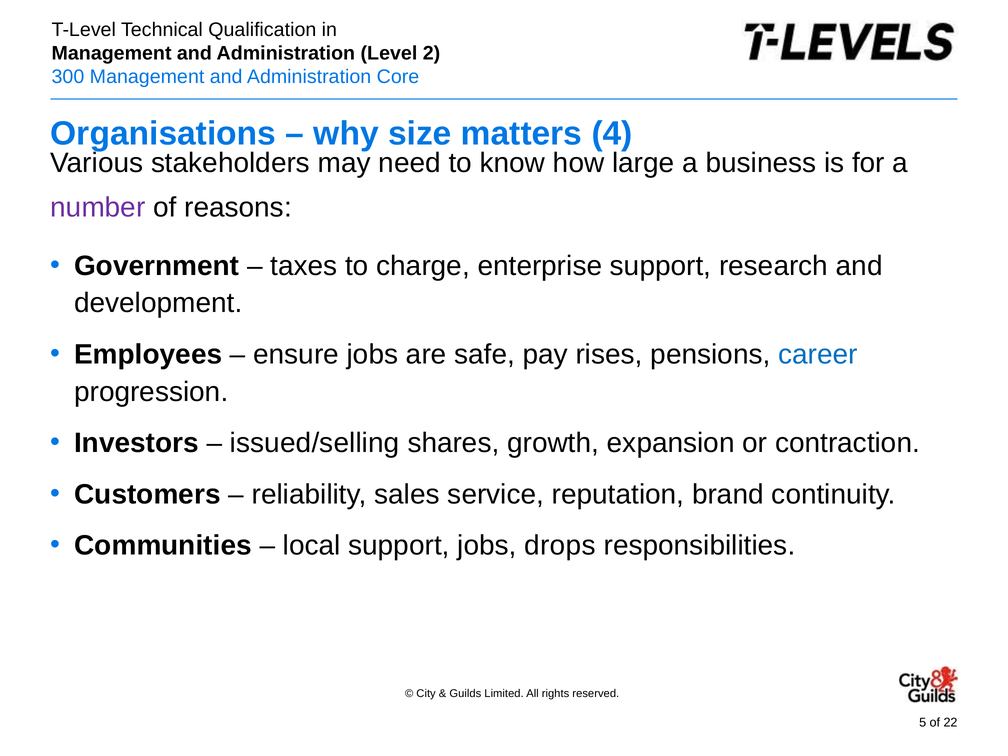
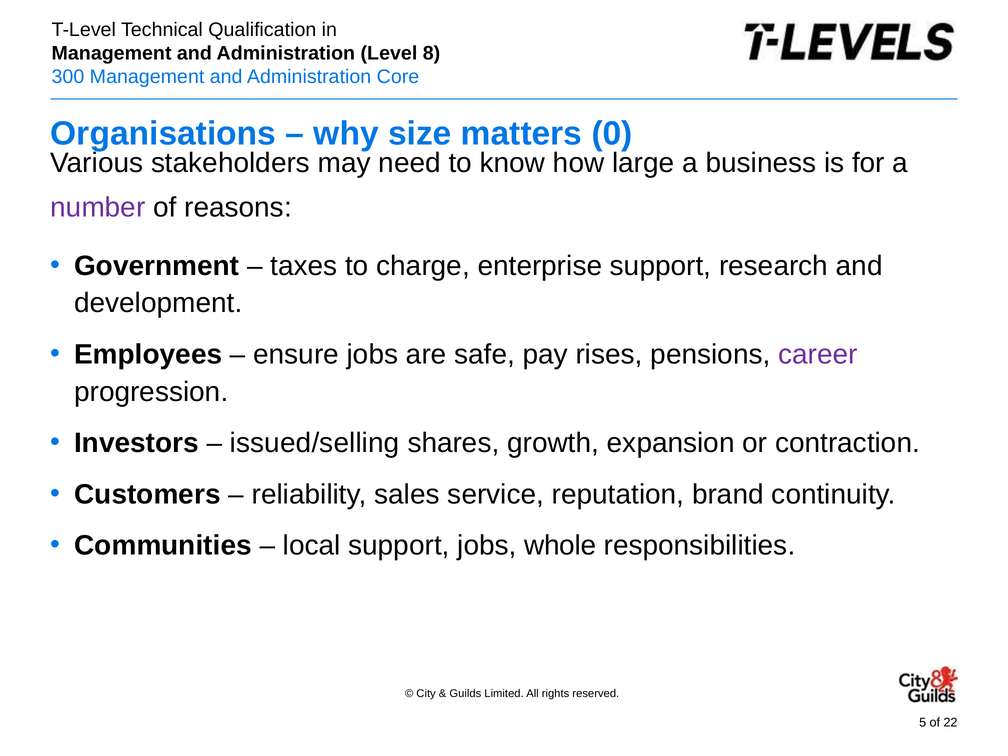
2: 2 -> 8
4: 4 -> 0
career colour: blue -> purple
drops: drops -> whole
